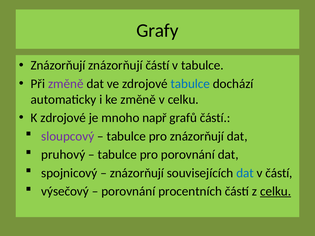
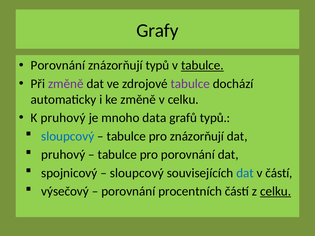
Znázorňují at (58, 65): Znázorňují -> Porovnání
znázorňují částí: částí -> typů
tabulce at (202, 65) underline: none -> present
tabulce at (190, 84) colour: blue -> purple
K zdrojové: zdrojové -> pruhový
např: např -> data
grafů částí: částí -> typů
sloupcový at (68, 136) colour: purple -> blue
znázorňují at (137, 173): znázorňují -> sloupcový
